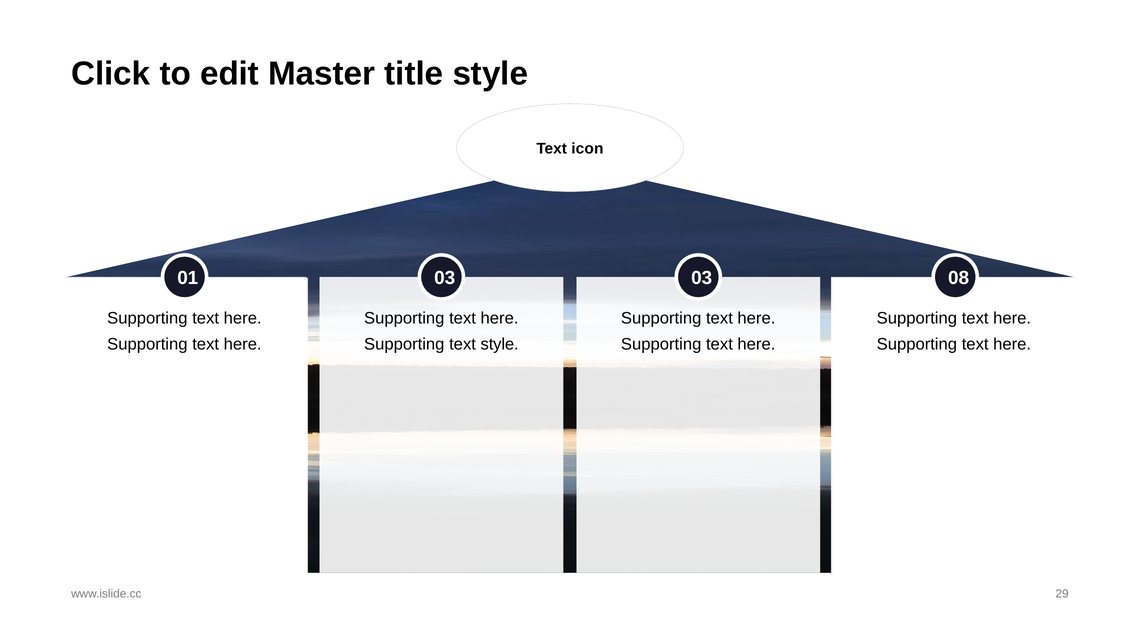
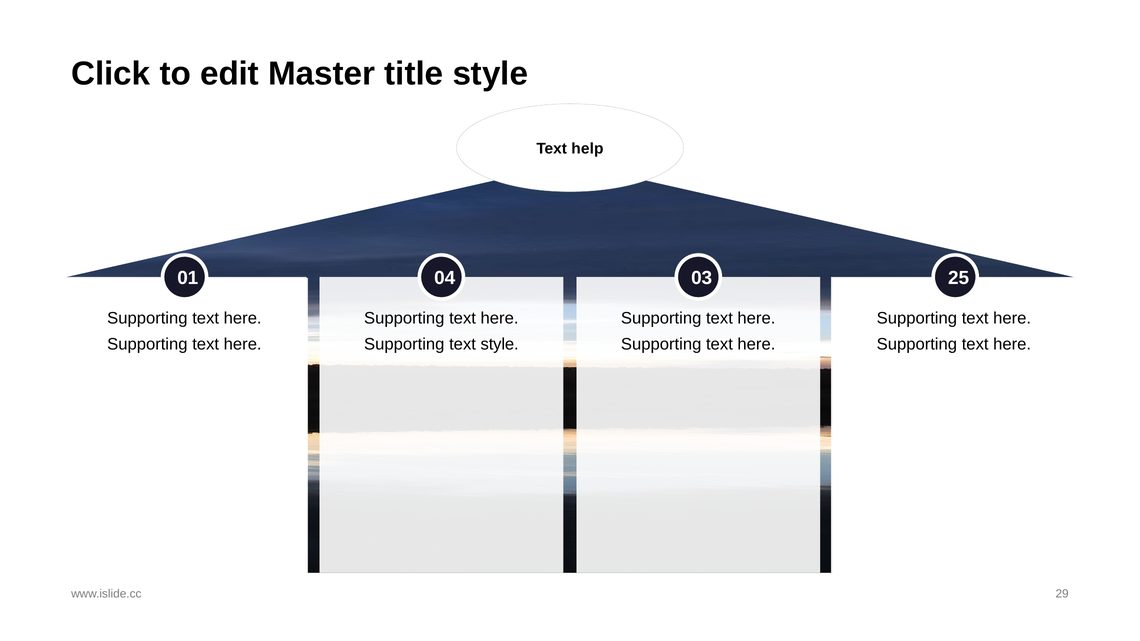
icon: icon -> help
01 03: 03 -> 04
08: 08 -> 25
